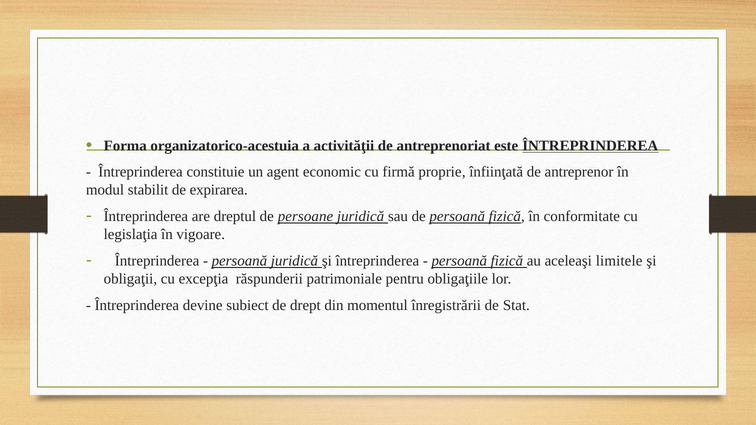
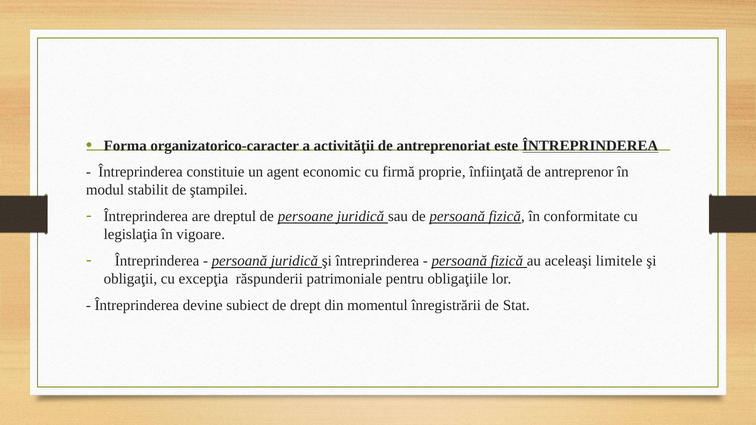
organizatorico-acestuia: organizatorico-acestuia -> organizatorico-caracter
expirarea: expirarea -> ştampilei
